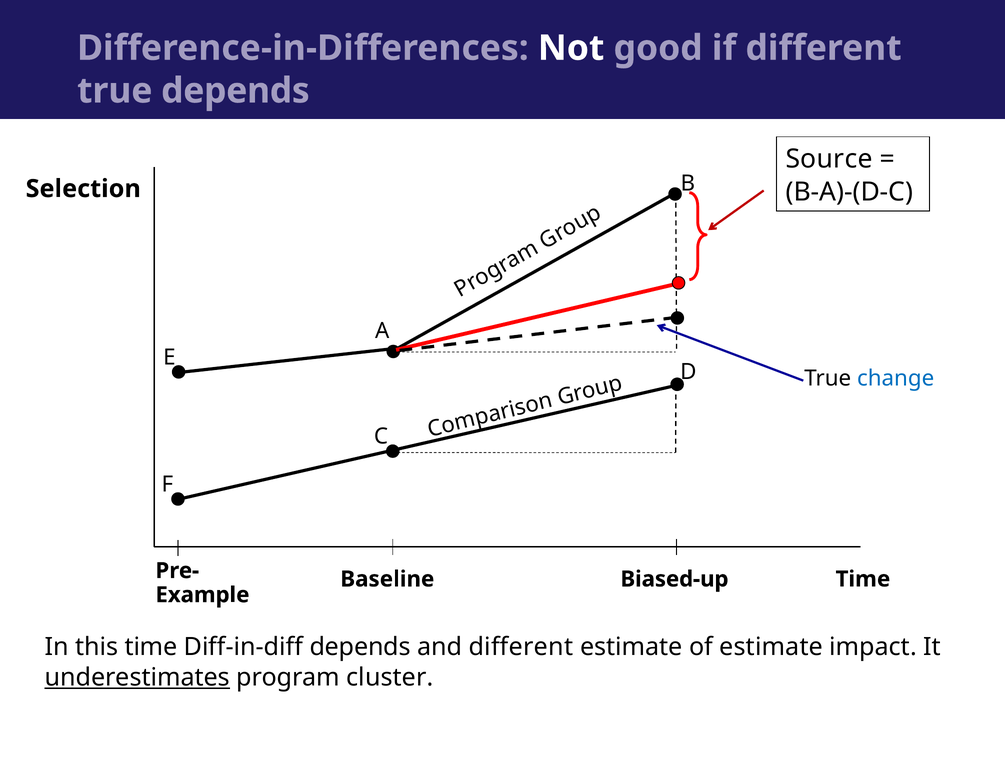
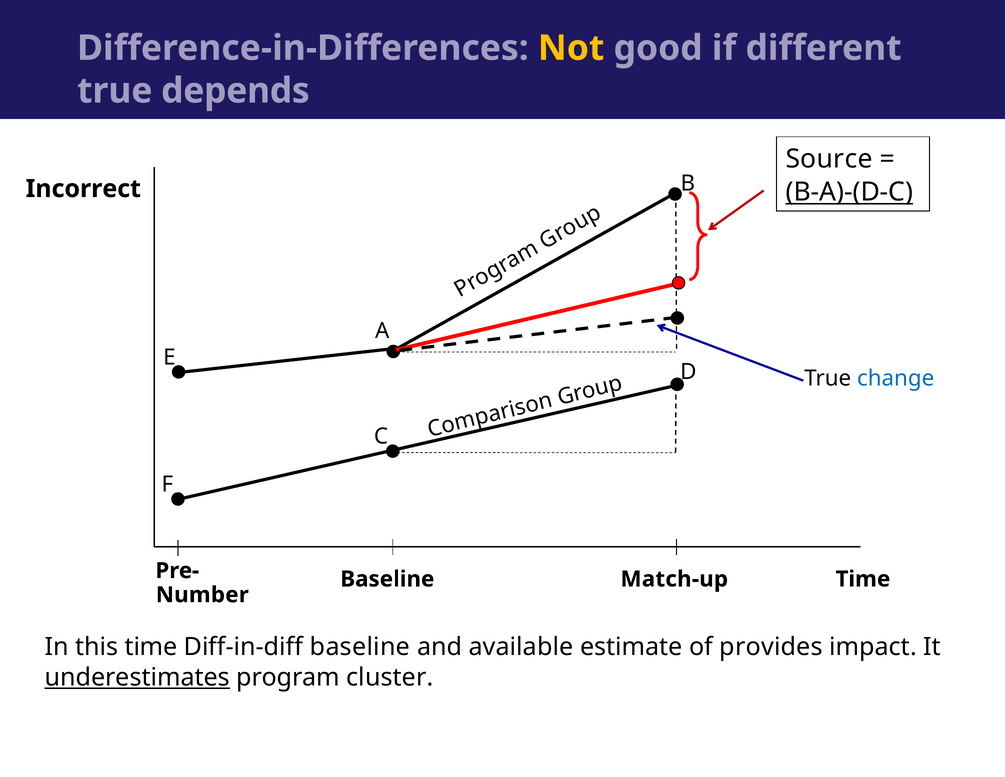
Not colour: white -> yellow
Selection: Selection -> Incorrect
B-A)-(D-C underline: none -> present
Biased-up: Biased-up -> Match-up
Example: Example -> Number
Diff-in-diff depends: depends -> baseline
and different: different -> available
of estimate: estimate -> provides
